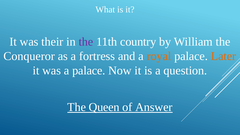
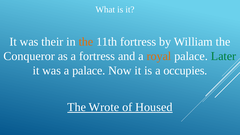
the at (86, 42) colour: purple -> orange
11th country: country -> fortress
Later colour: orange -> green
question: question -> occupies
Queen: Queen -> Wrote
Answer: Answer -> Housed
